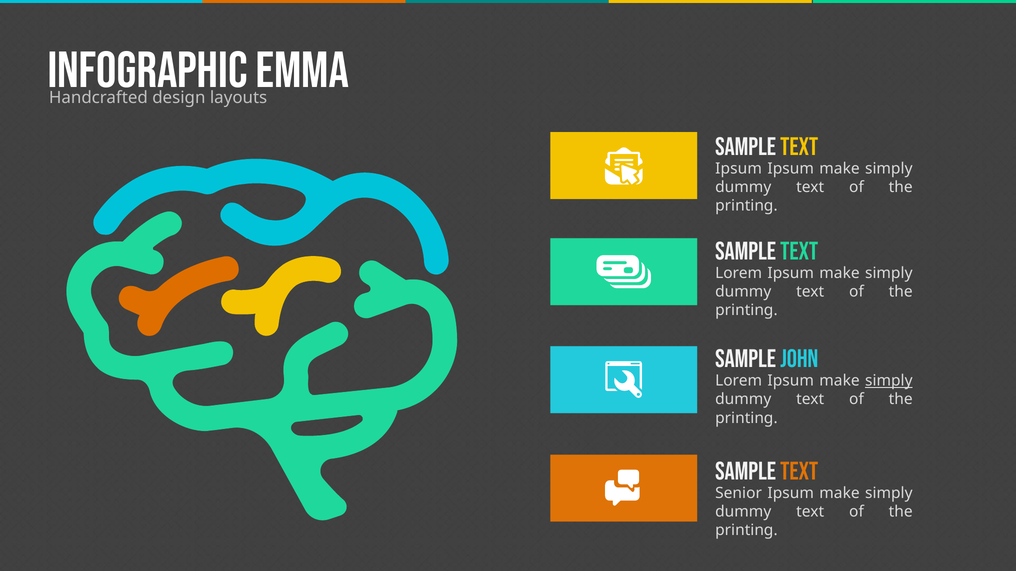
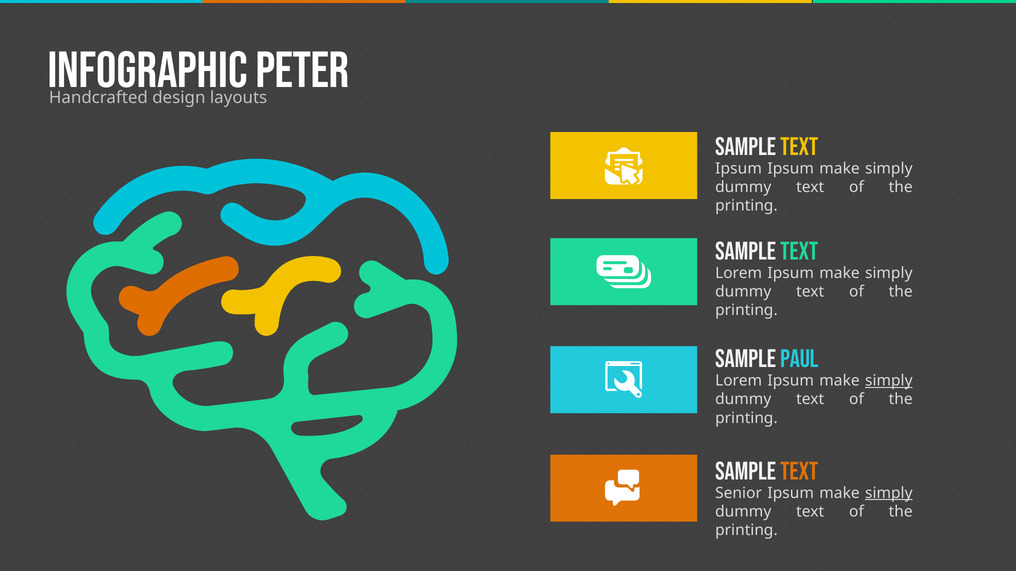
EMMA: EMMA -> PETER
JOHN: JOHN -> PAUL
simply at (889, 493) underline: none -> present
